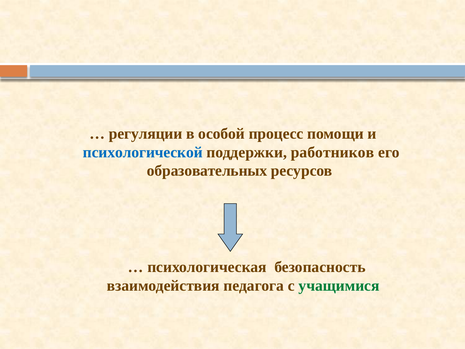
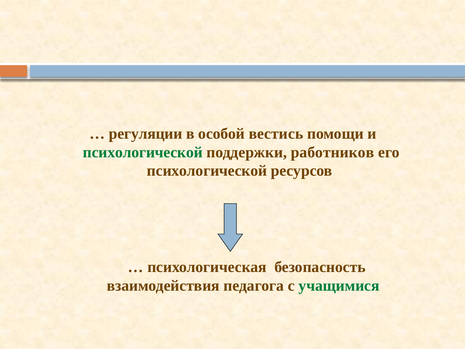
процесс: процесс -> вестись
психологической at (143, 152) colour: blue -> green
образовательных at (207, 171): образовательных -> психологической
